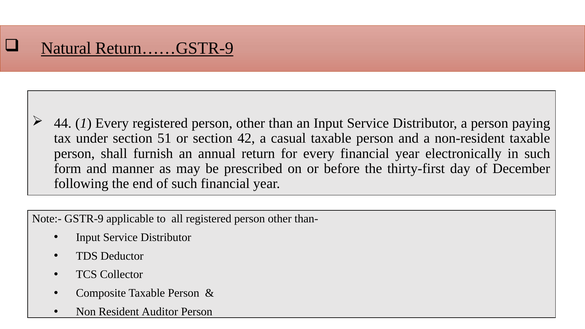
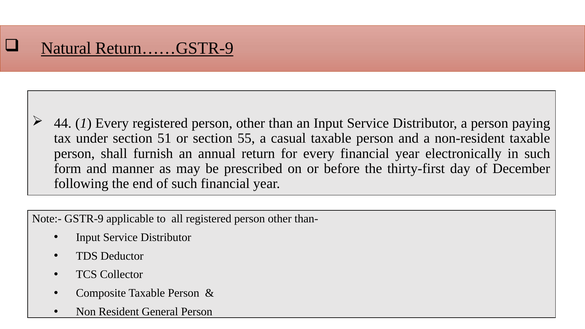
42: 42 -> 55
Auditor: Auditor -> General
